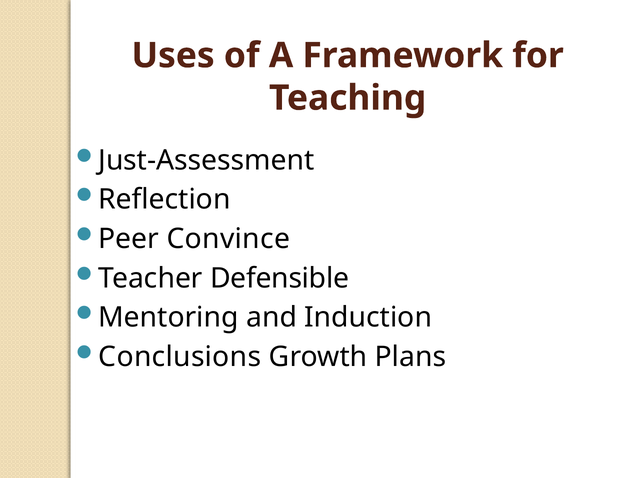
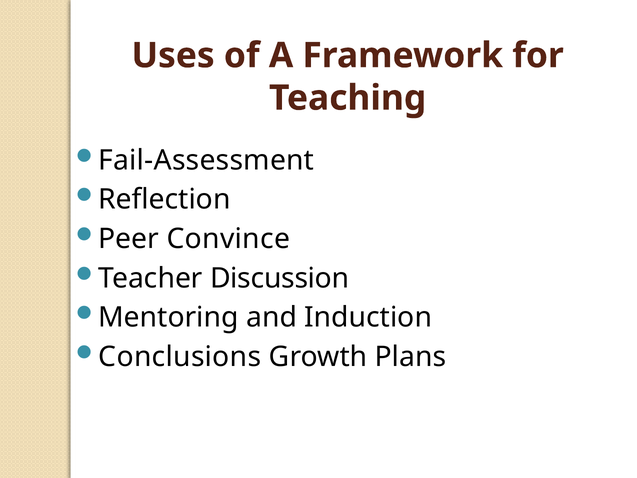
Just-Assessment: Just-Assessment -> Fail-Assessment
Defensible: Defensible -> Discussion
